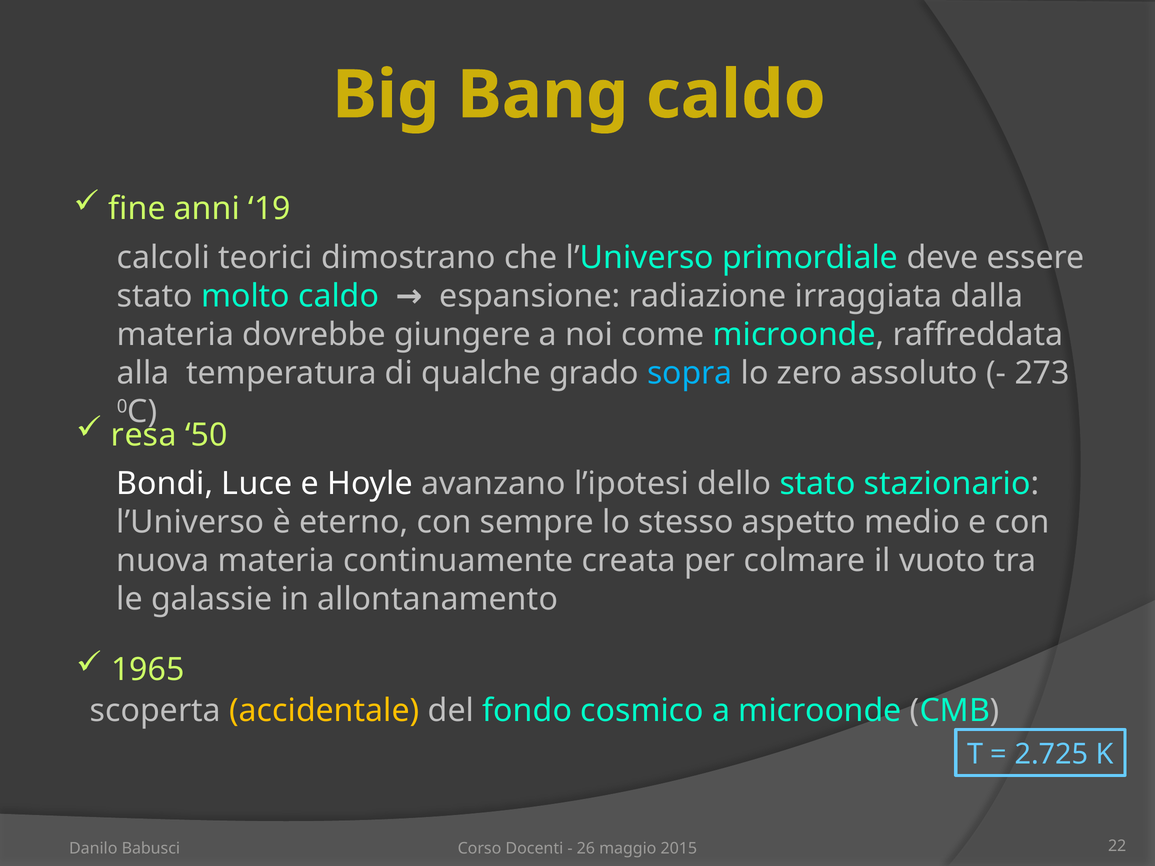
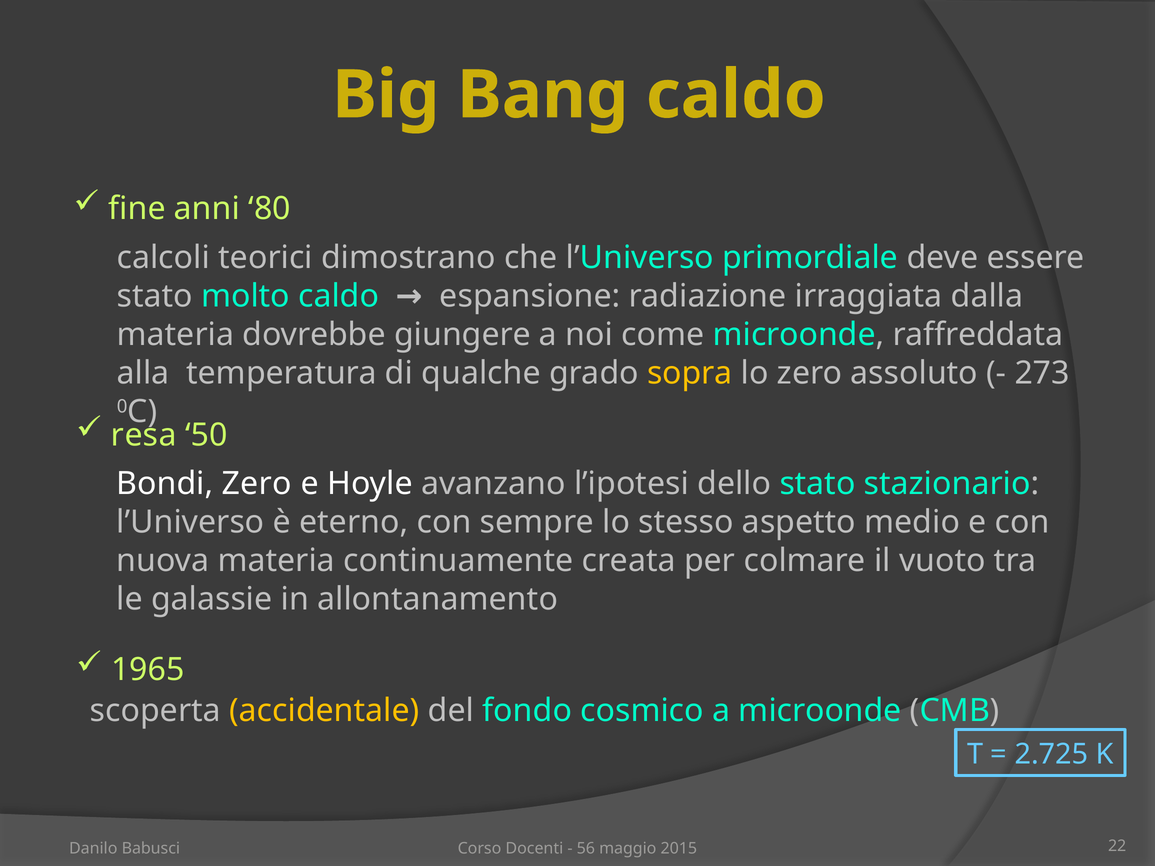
19: 19 -> 80
sopra colour: light blue -> yellow
Bondi Luce: Luce -> Zero
26: 26 -> 56
